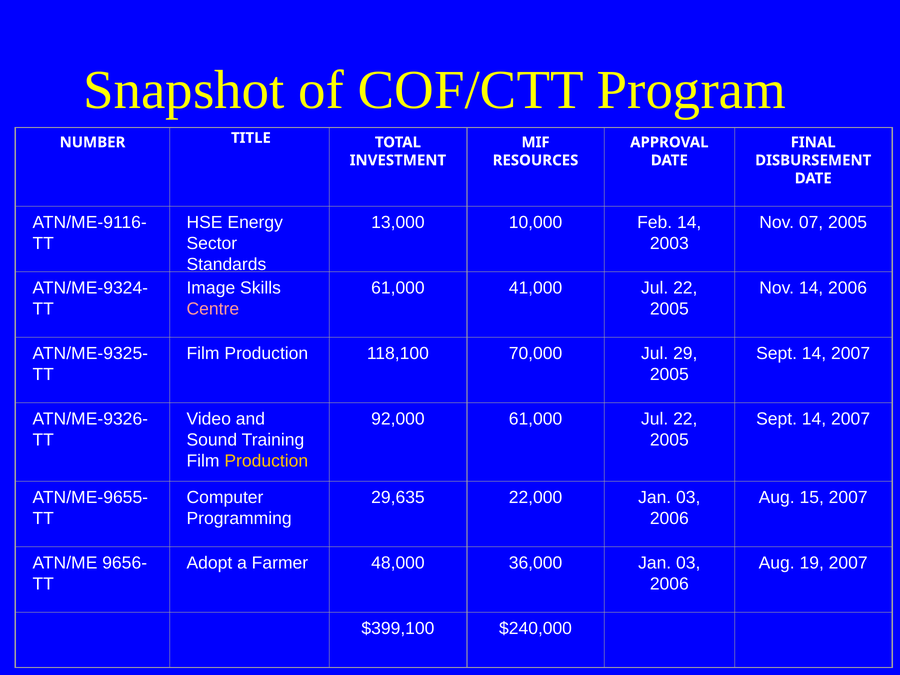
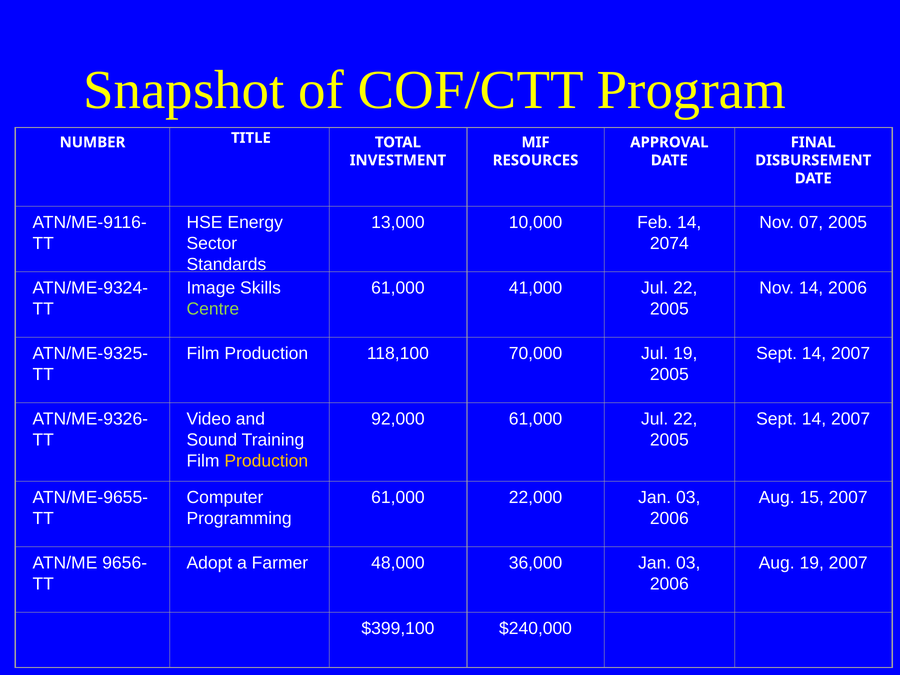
2003: 2003 -> 2074
Centre colour: pink -> light green
Jul 29: 29 -> 19
29,635 at (398, 497): 29,635 -> 61,000
